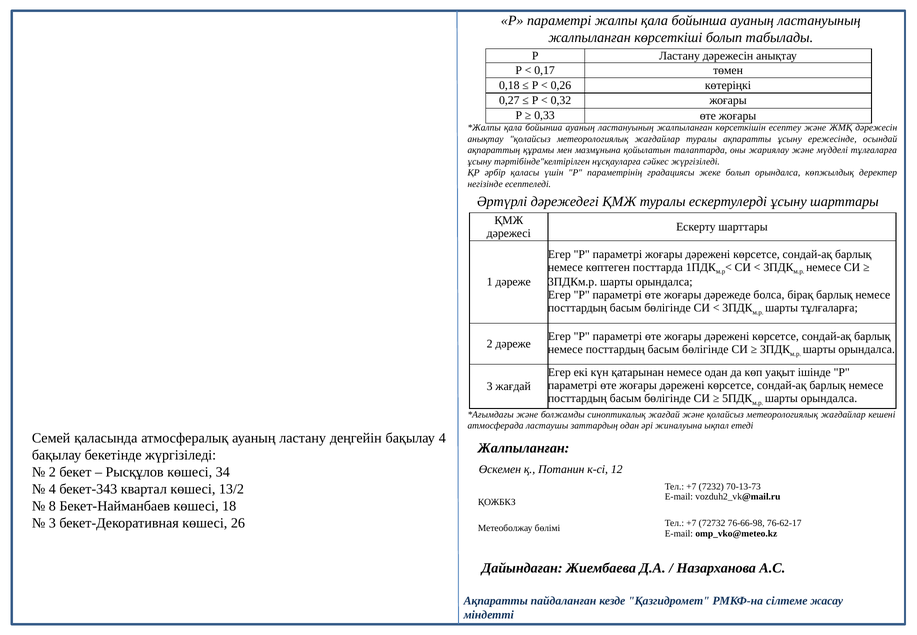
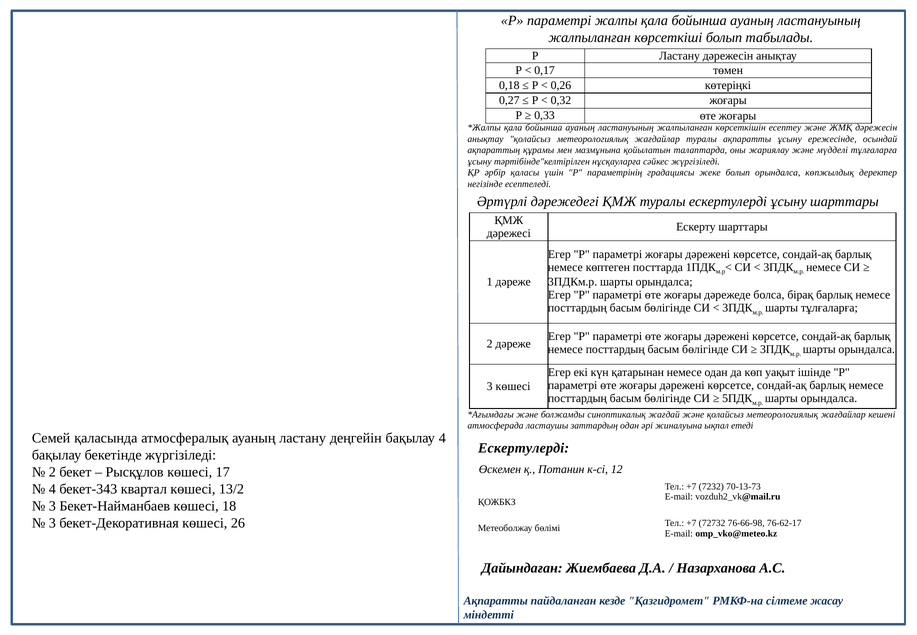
3 жағдай: жағдай -> көшесі
Жалпыланған at (524, 448): Жалпыланған -> Ескертулерді
34: 34 -> 17
8 at (52, 506): 8 -> 3
